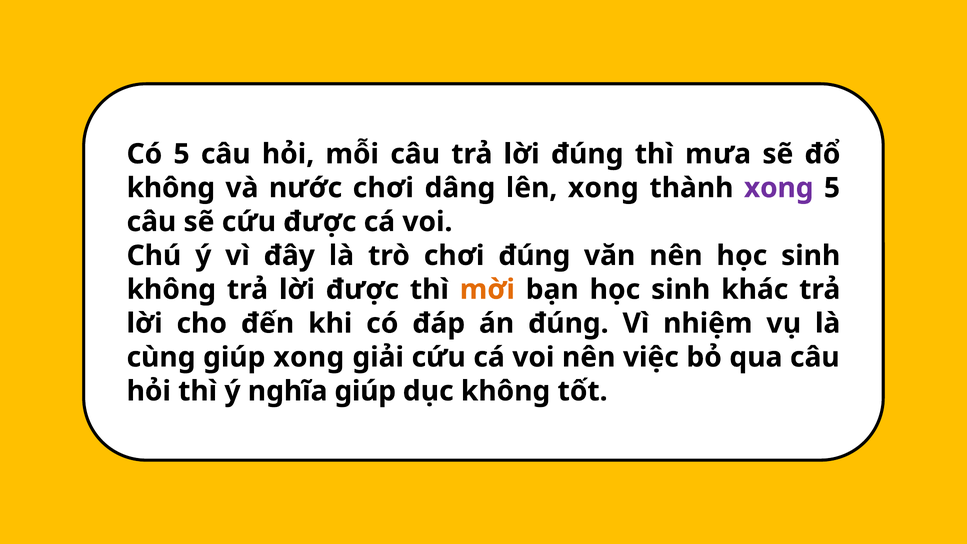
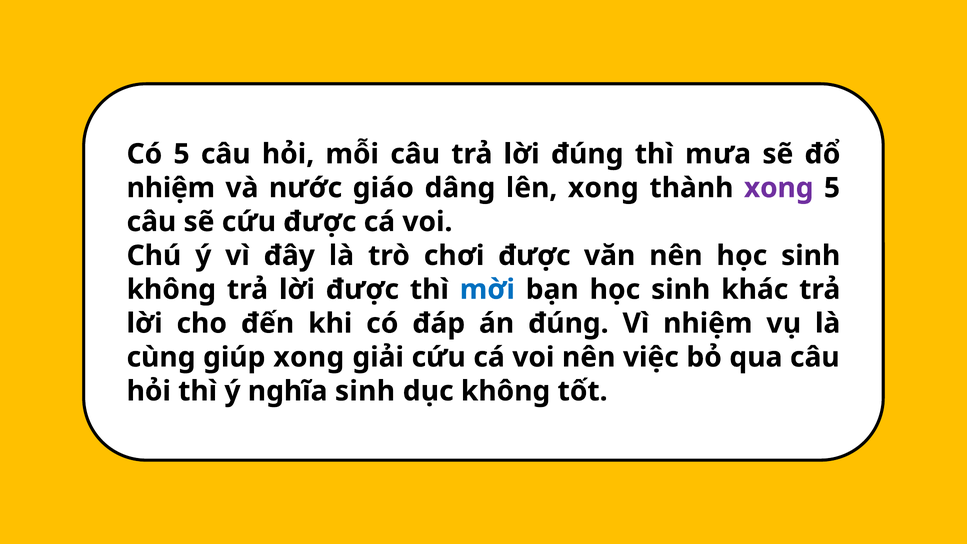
không at (171, 188): không -> nhiệm
nước chơi: chơi -> giáo
chơi đúng: đúng -> được
mời colour: orange -> blue
nghĩa giúp: giúp -> sinh
